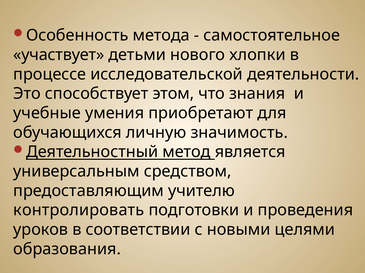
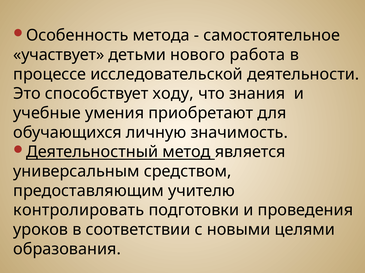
хлопки: хлопки -> работа
этом: этом -> ходу
